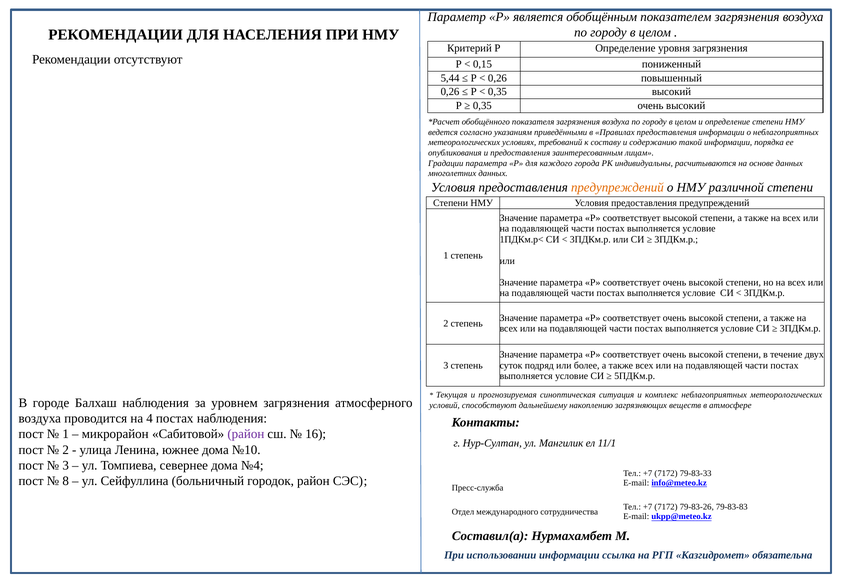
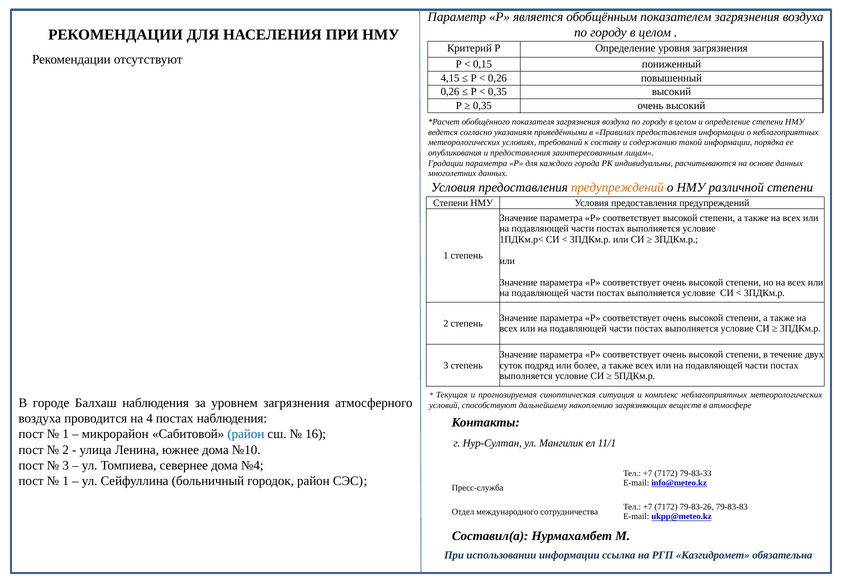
5,44: 5,44 -> 4,15
район at (246, 434) colour: purple -> blue
8 at (66, 481): 8 -> 1
